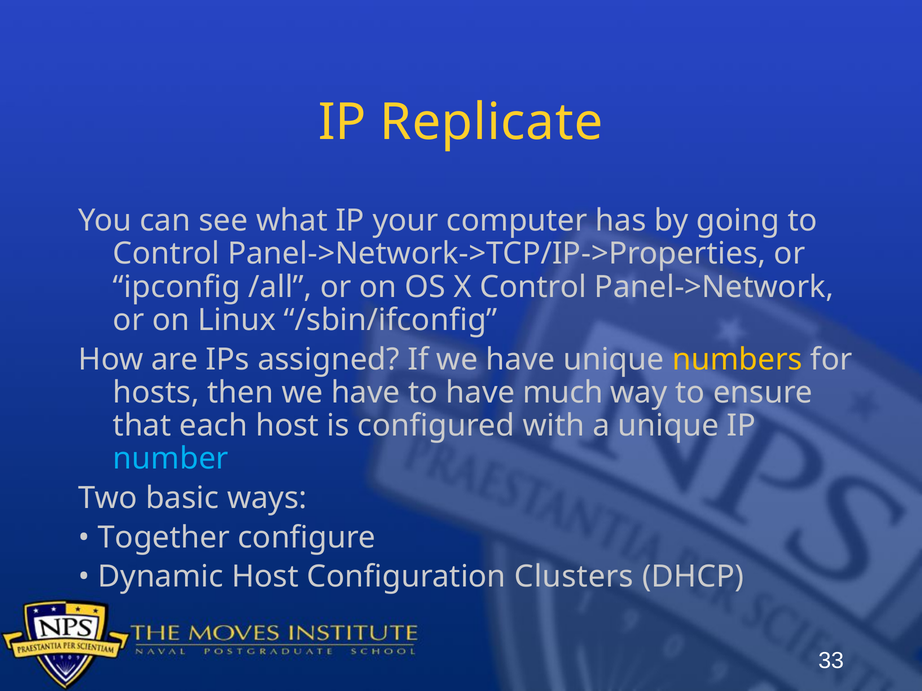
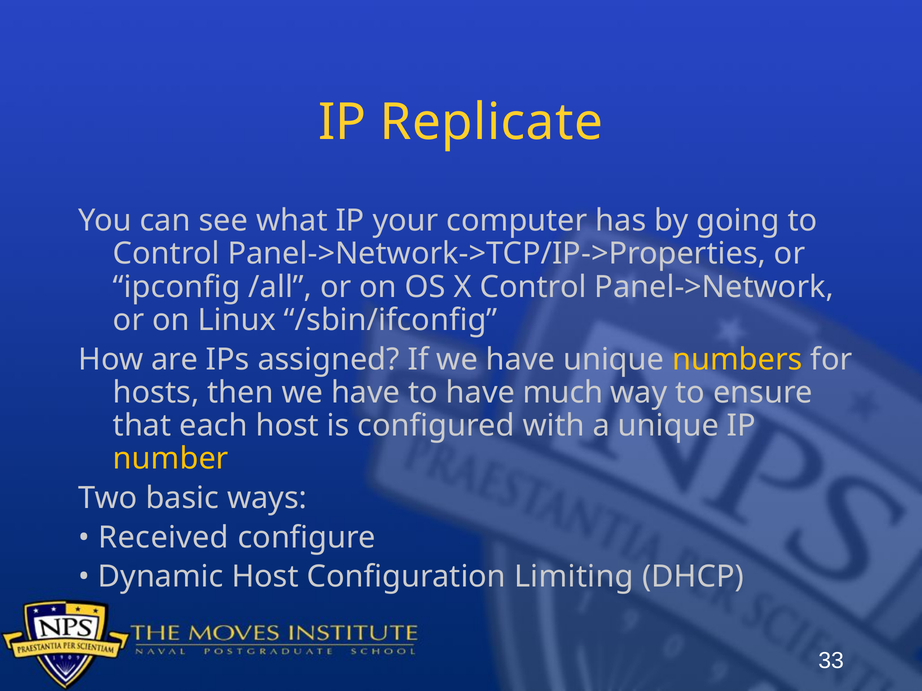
number colour: light blue -> yellow
Together: Together -> Received
Clusters: Clusters -> Limiting
